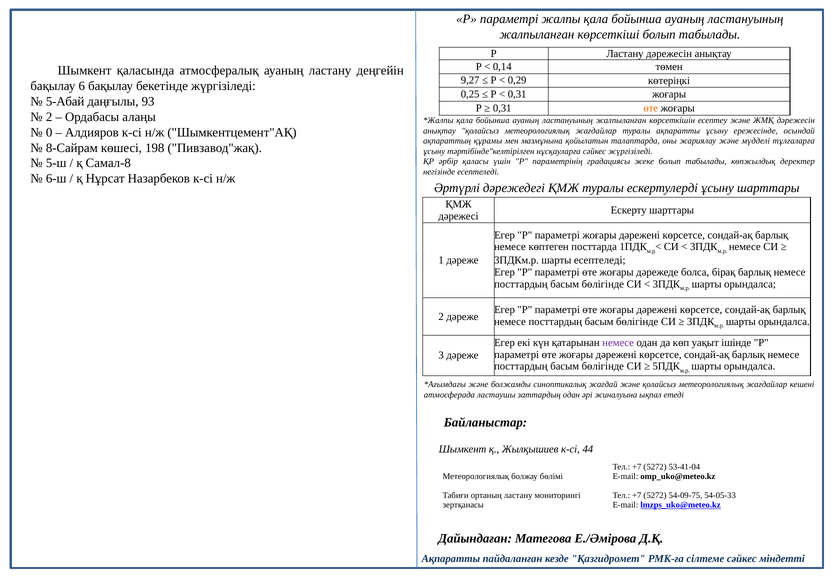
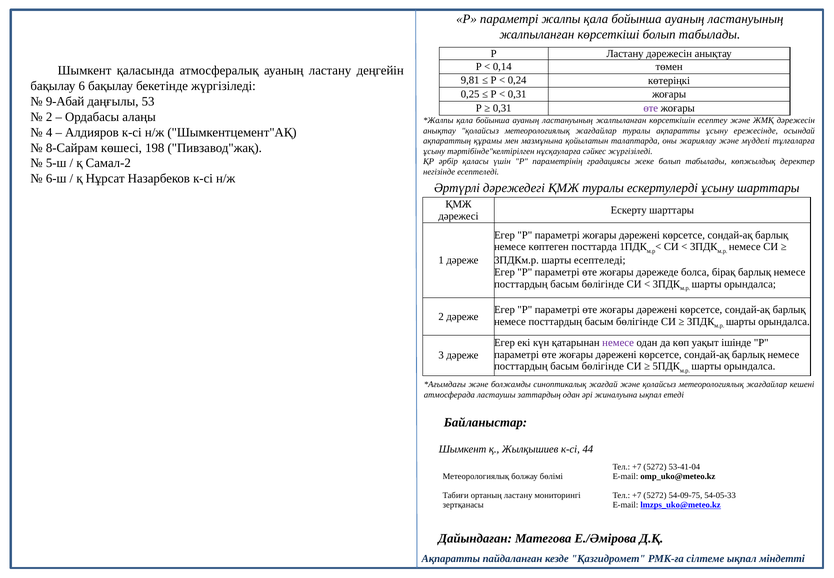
9,27: 9,27 -> 9,81
0,29: 0,29 -> 0,24
5-Абай: 5-Абай -> 9-Абай
93: 93 -> 53
өте at (651, 108) colour: orange -> purple
0: 0 -> 4
Самал-8: Самал-8 -> Самал-2
сілтеме сәйкес: сәйкес -> ықпал
